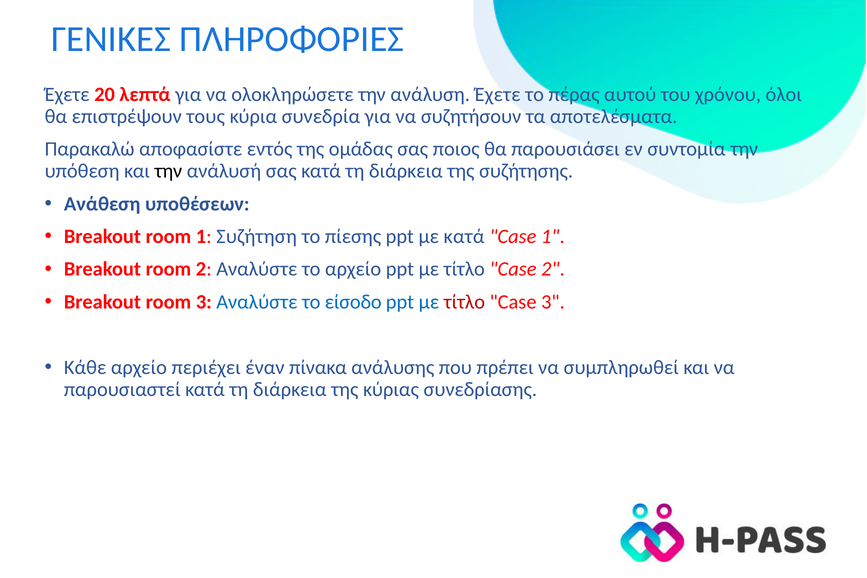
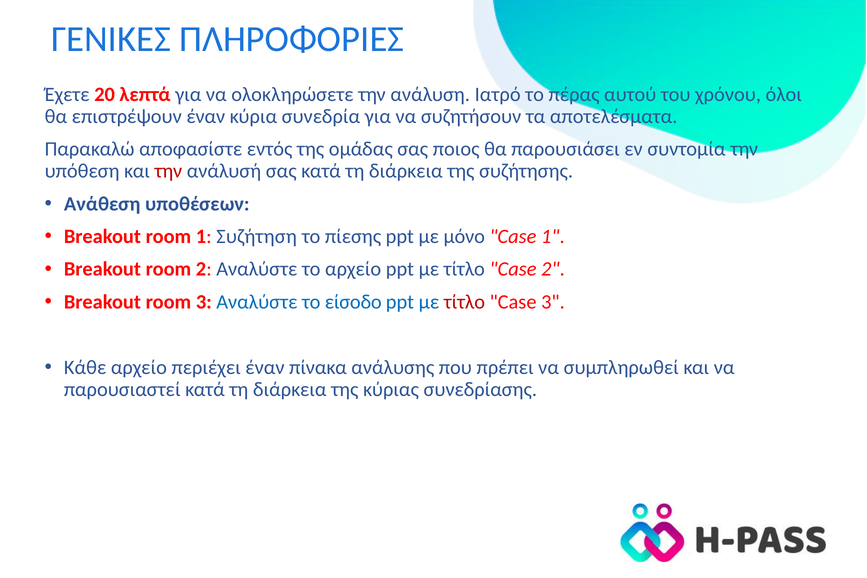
ανάλυση Έχετε: Έχετε -> Ιατρό
επιστρέψουν τους: τους -> έναν
την at (168, 171) colour: black -> red
με κατά: κατά -> μόνο
